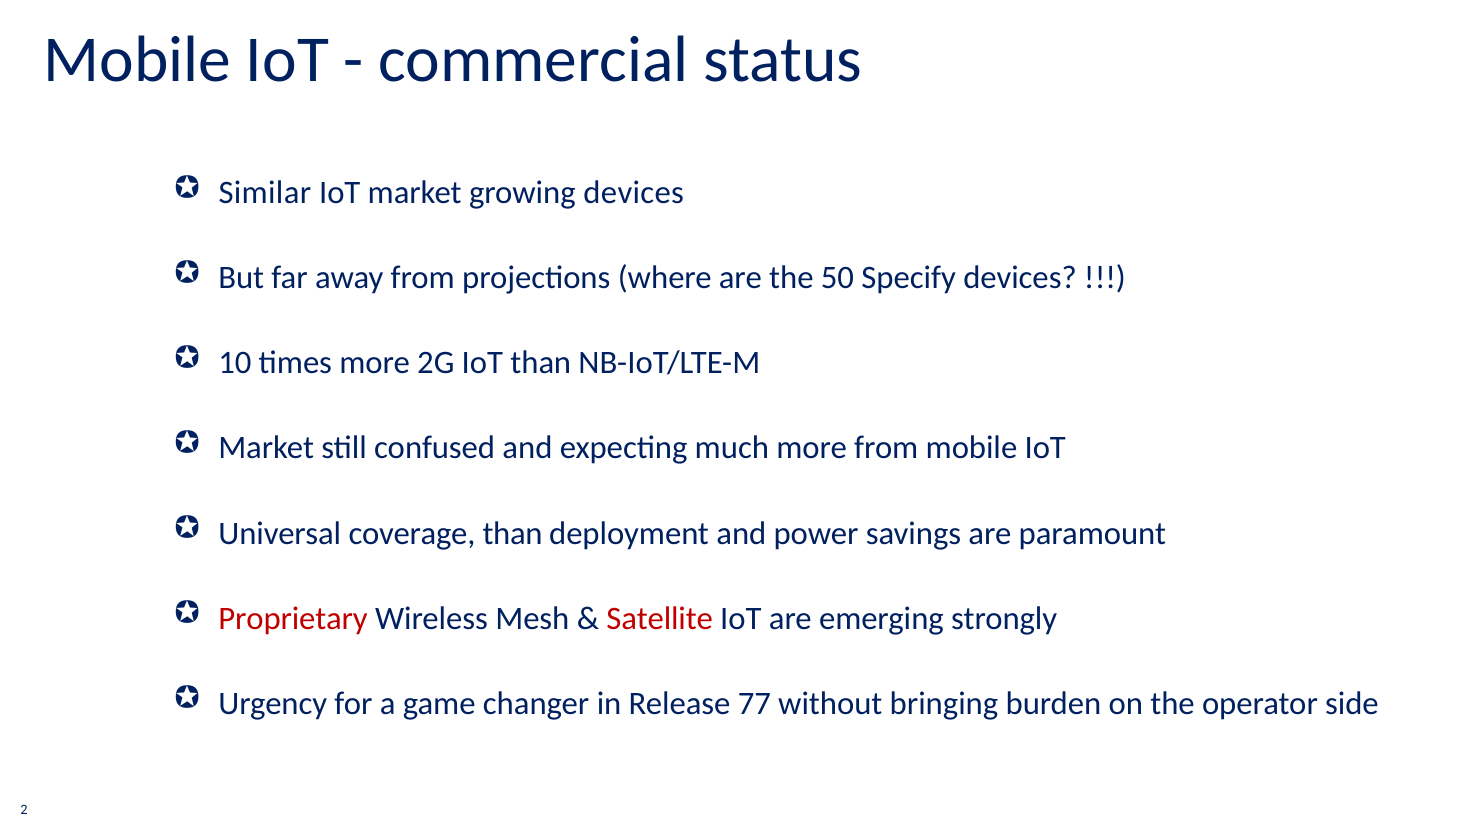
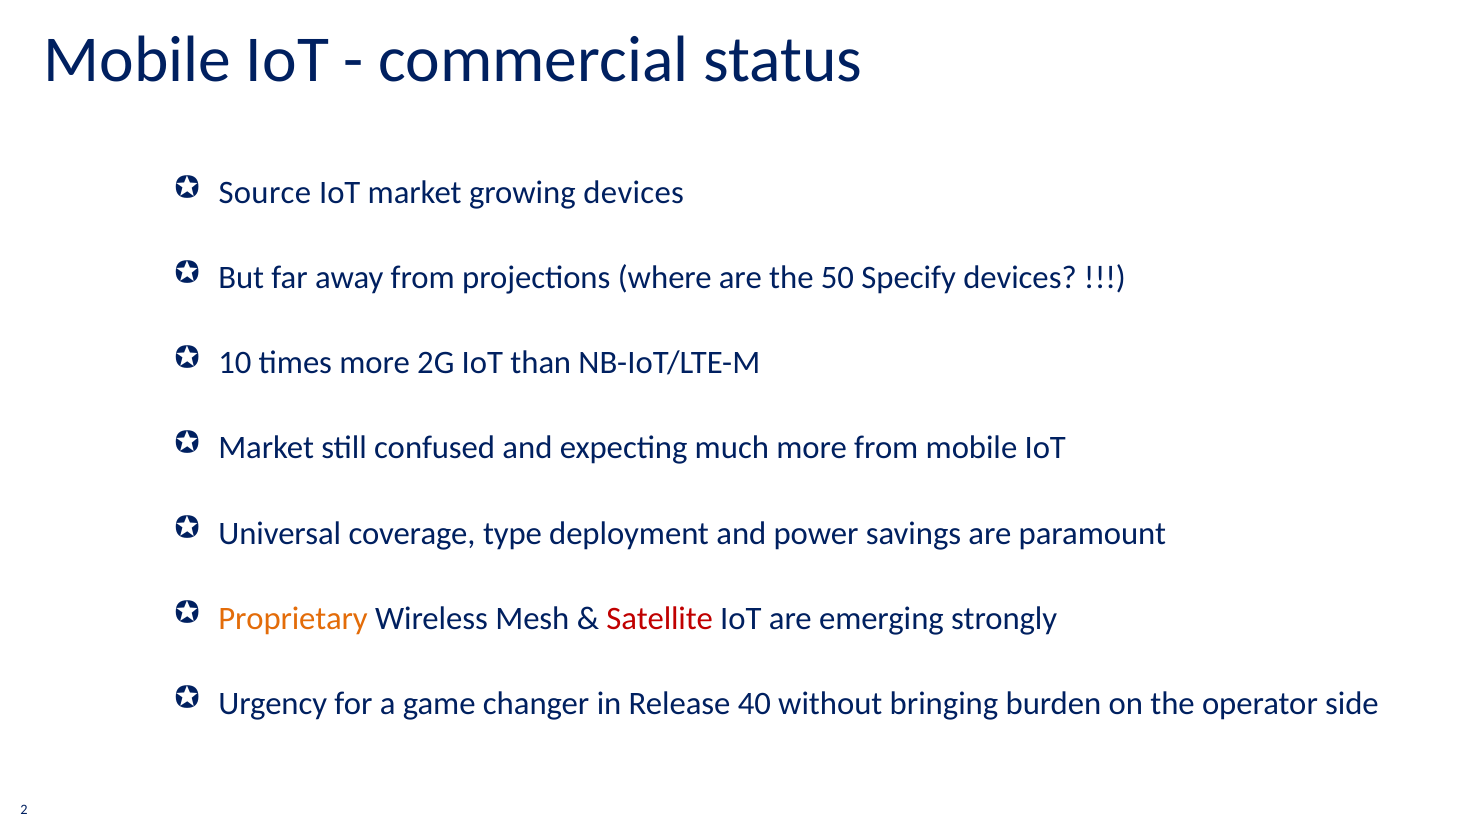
Similar: Similar -> Source
coverage than: than -> type
Proprietary colour: red -> orange
77: 77 -> 40
